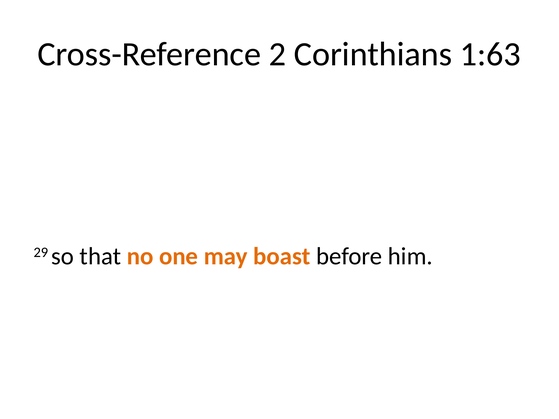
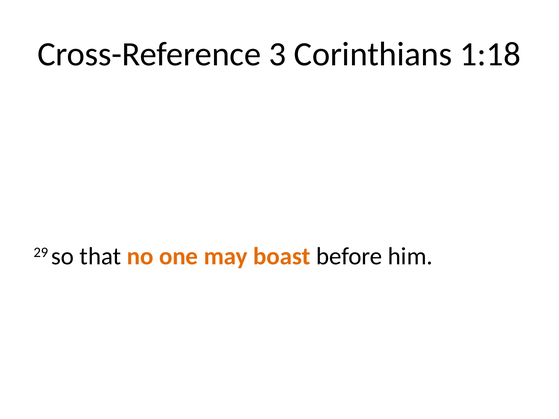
2: 2 -> 3
1:63: 1:63 -> 1:18
